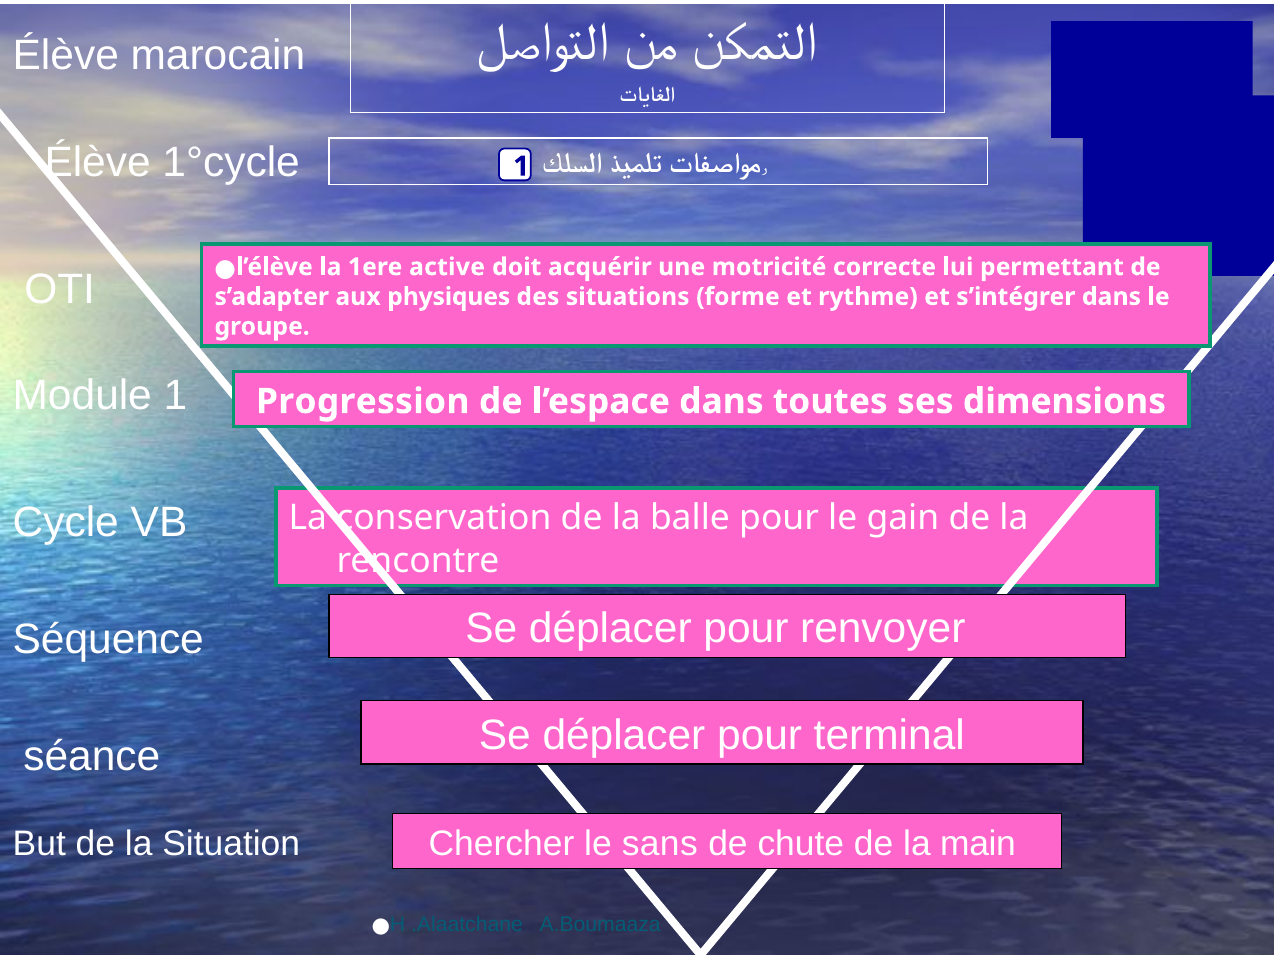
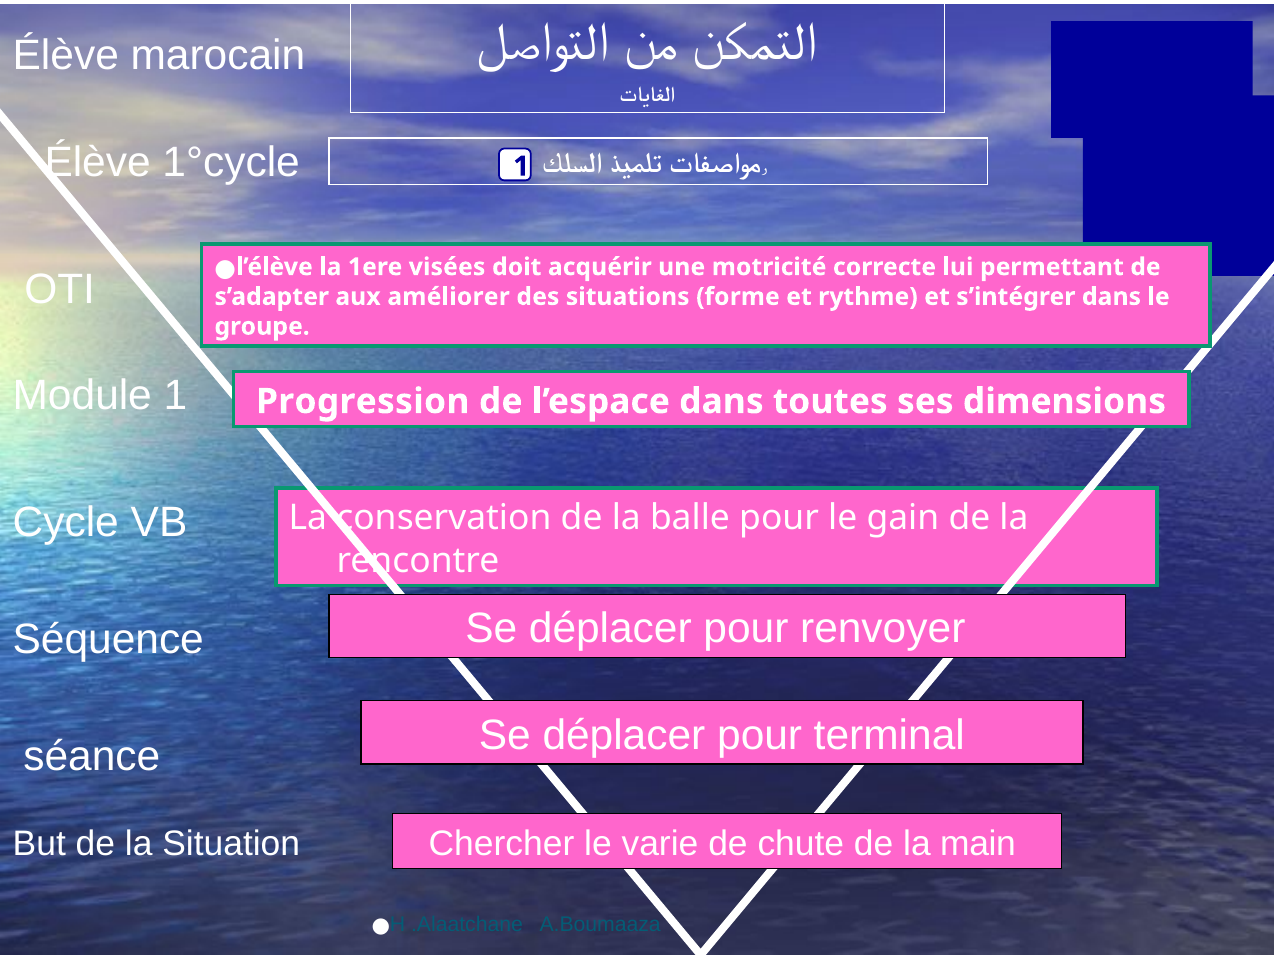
active: active -> visées
physiques: physiques -> améliorer
sans: sans -> varie
